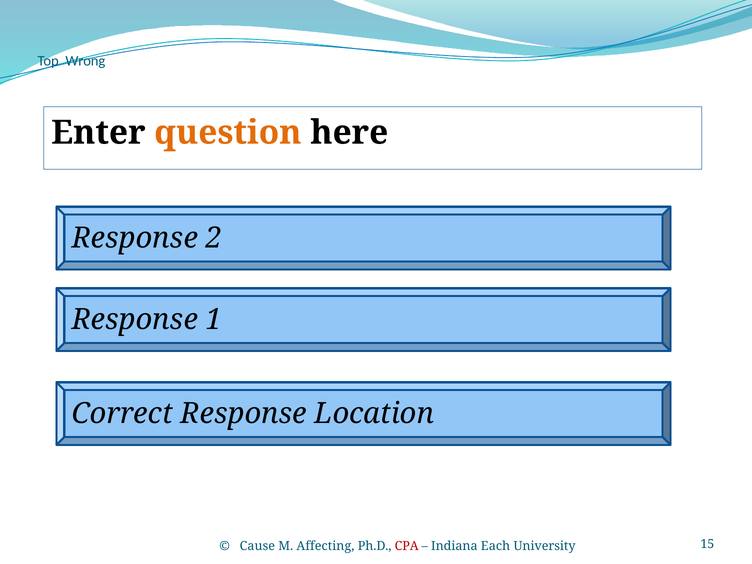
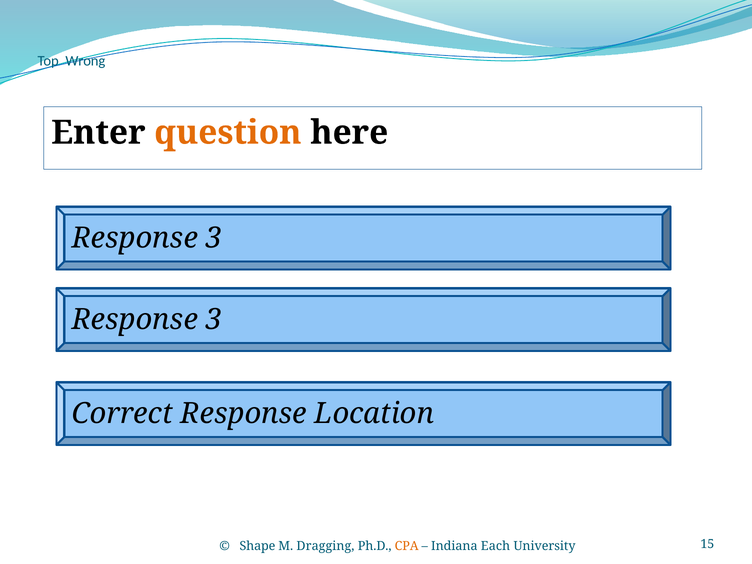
2 at (214, 238): 2 -> 3
1 at (214, 319): 1 -> 3
Cause: Cause -> Shape
Affecting: Affecting -> Dragging
CPA colour: red -> orange
